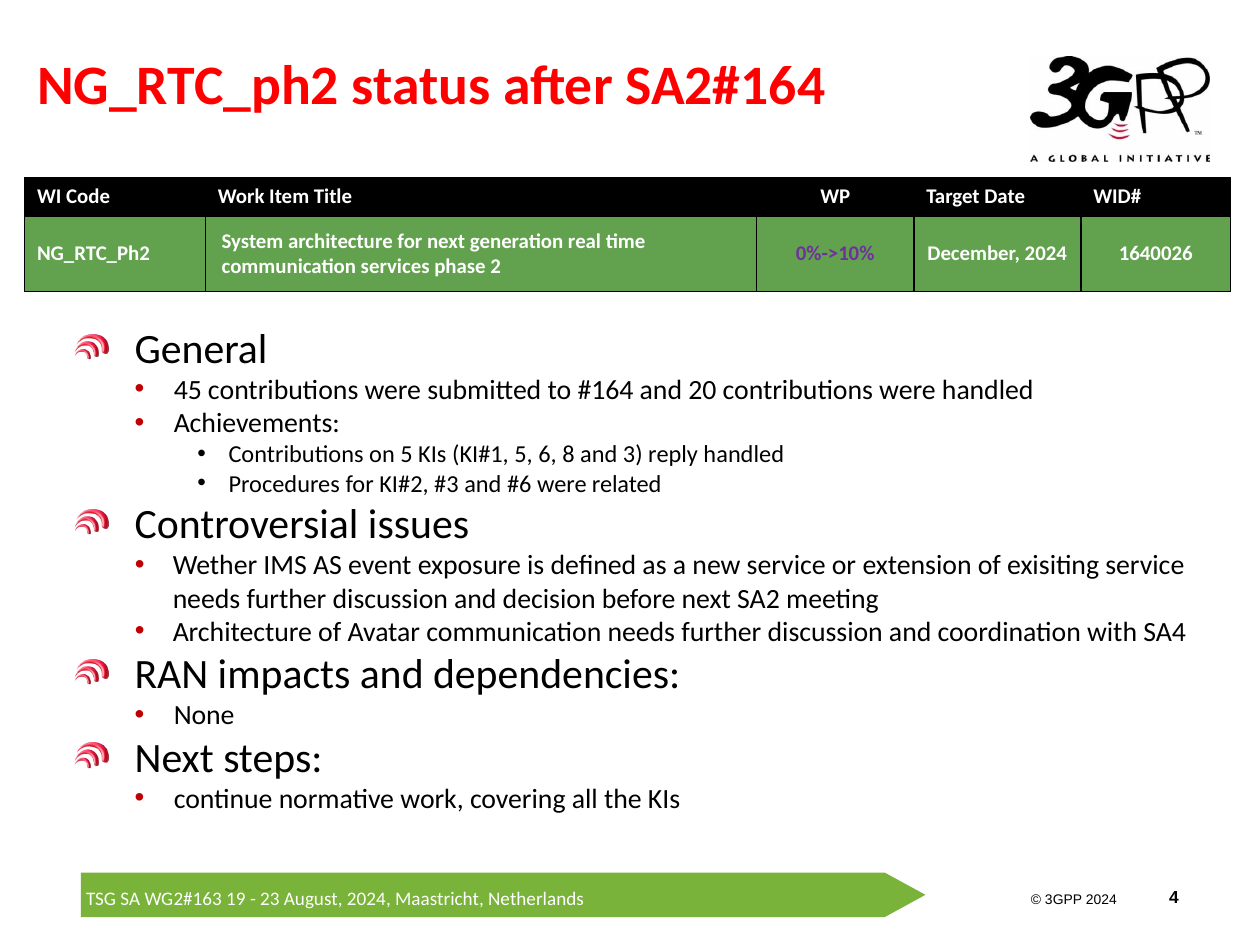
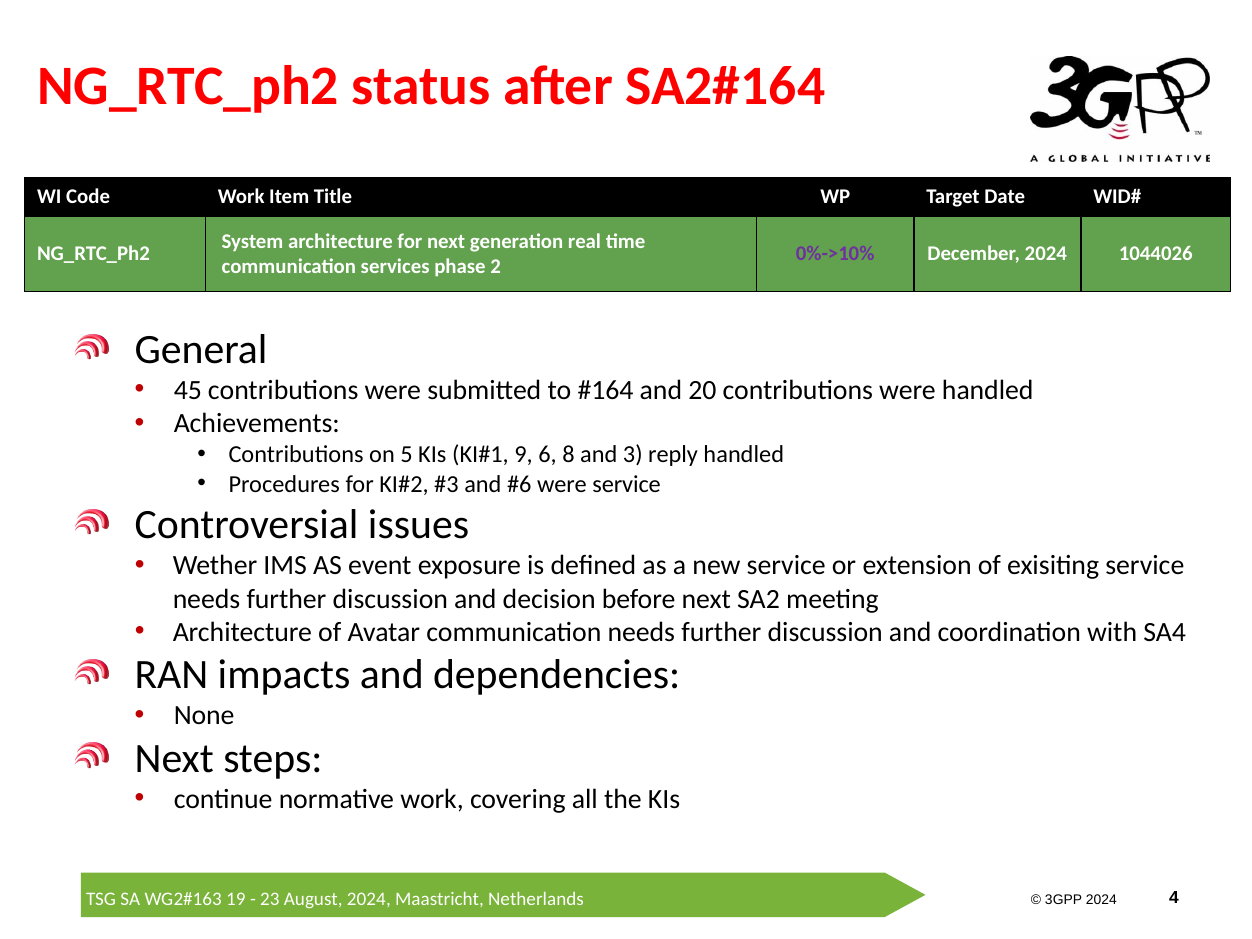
1640026: 1640026 -> 1044026
5 at (524, 455): 5 -> 9
were related: related -> service
